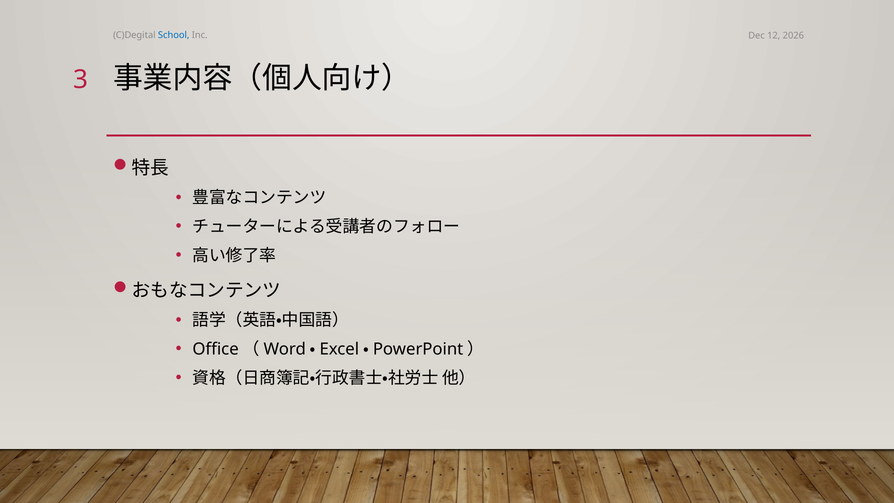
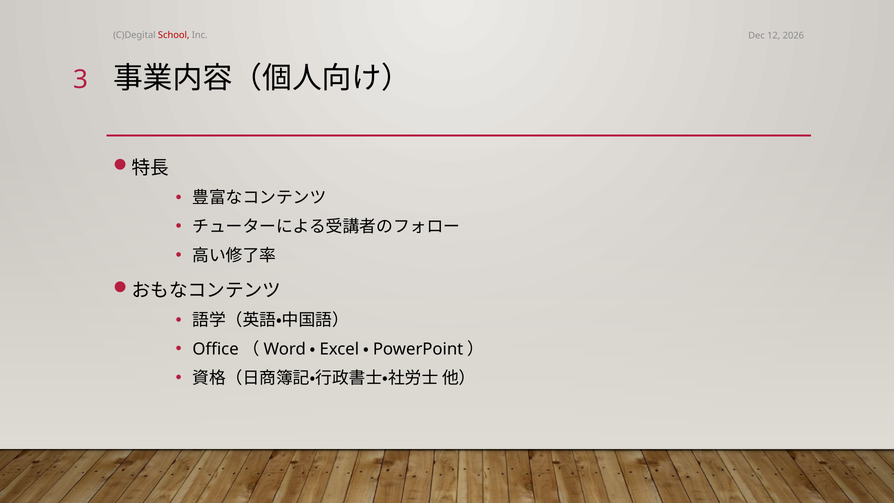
School colour: blue -> red
